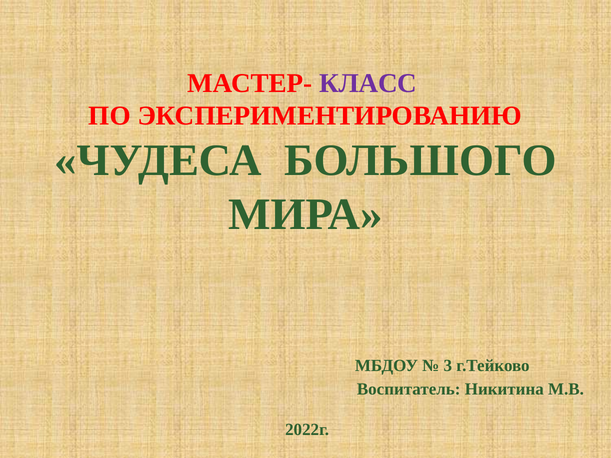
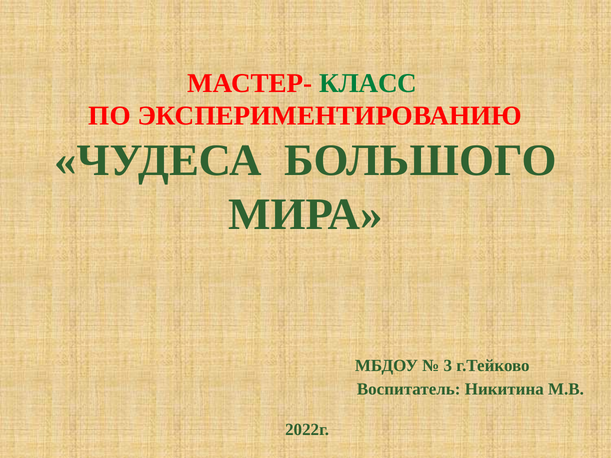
КЛАСС colour: purple -> green
